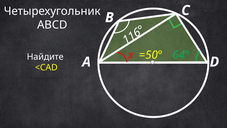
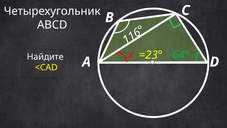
=50°: =50° -> =23°
